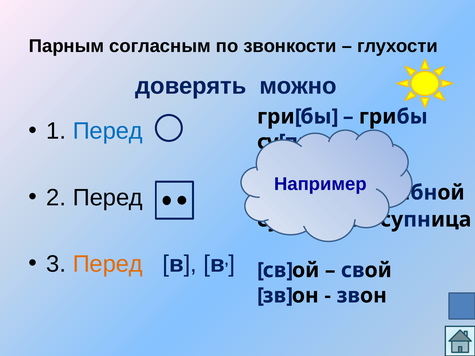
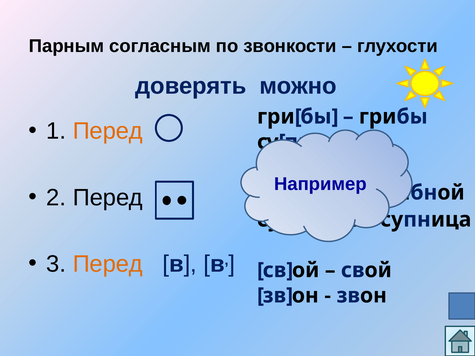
Перед at (108, 131) colour: blue -> orange
